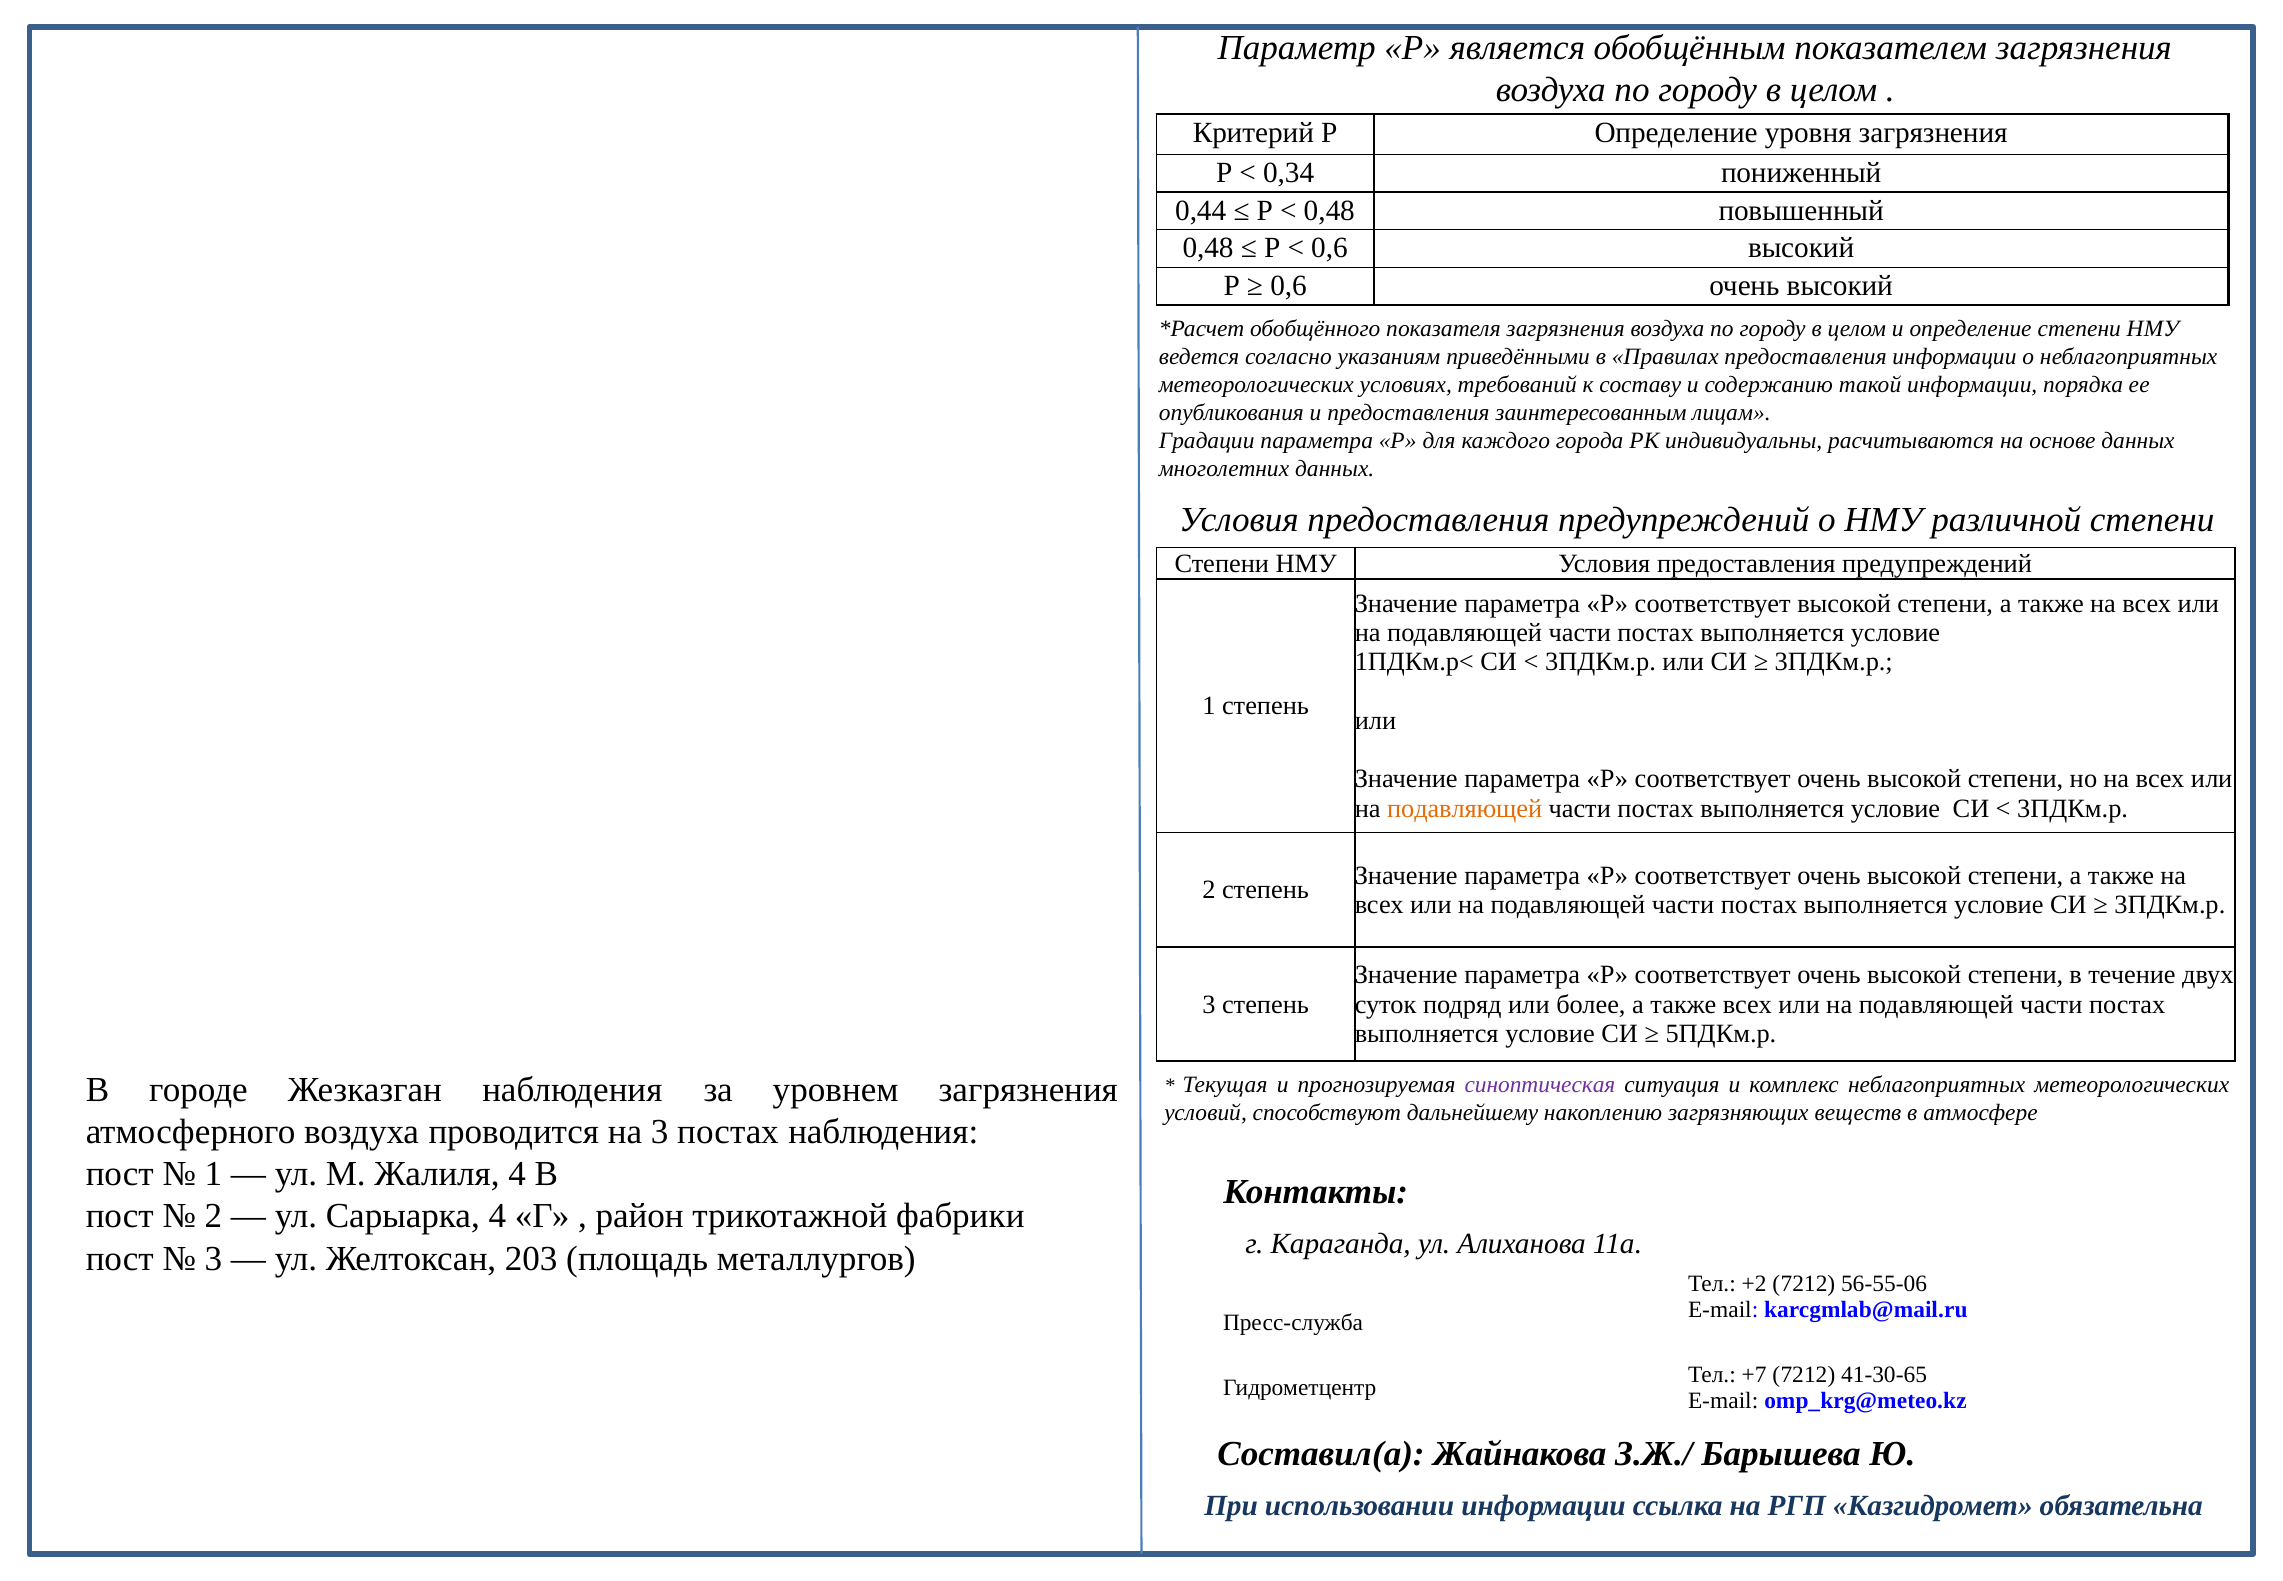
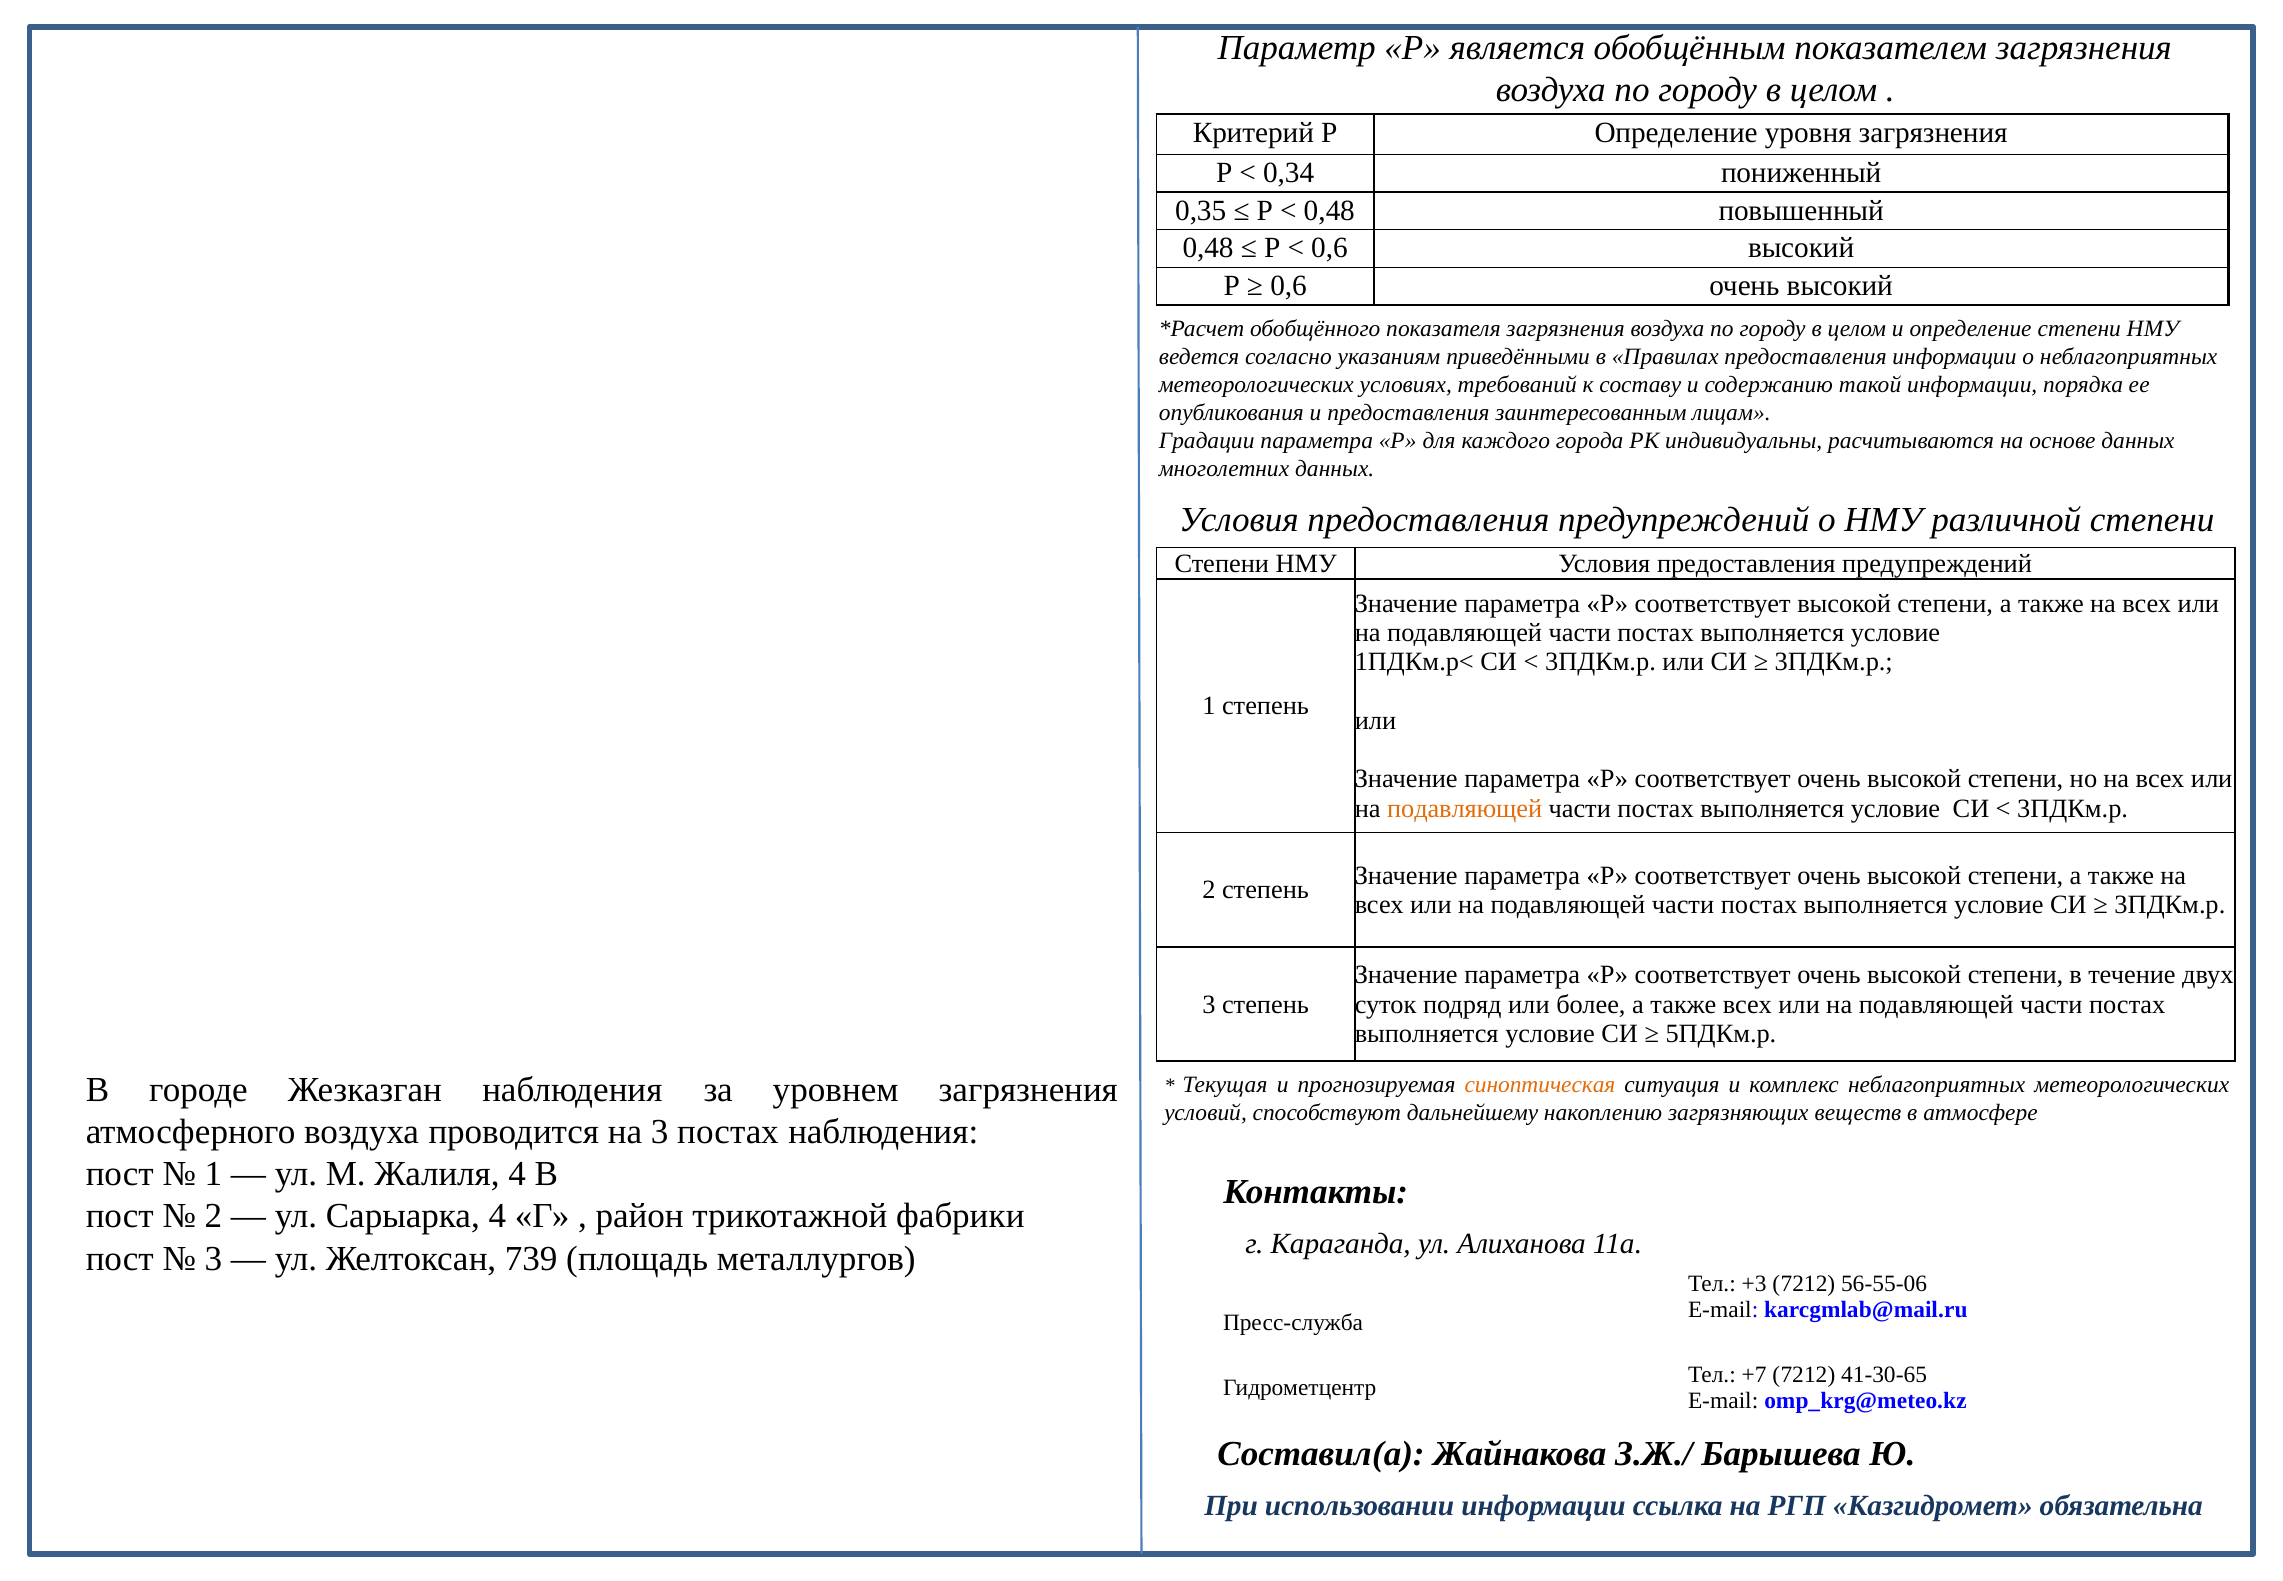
0,44: 0,44 -> 0,35
синоптическая colour: purple -> orange
203: 203 -> 739
+2: +2 -> +3
